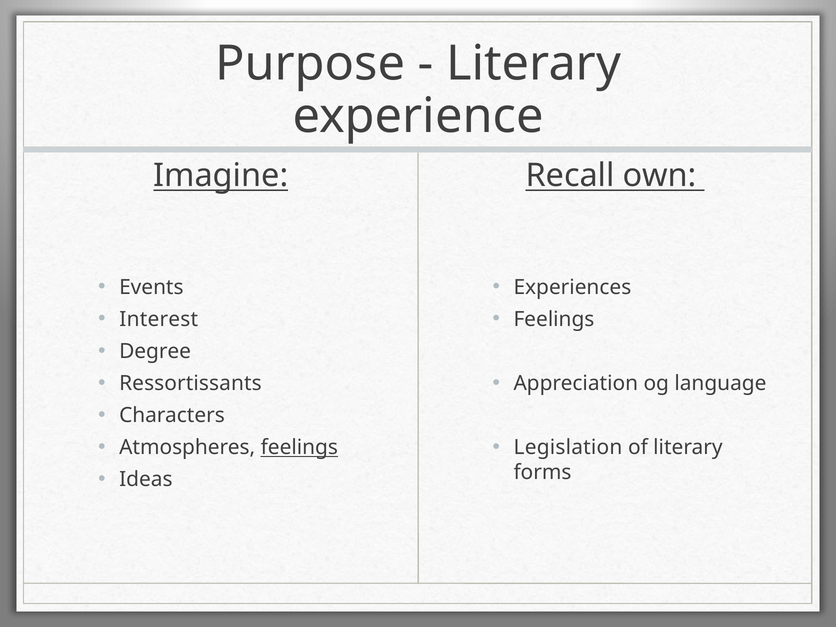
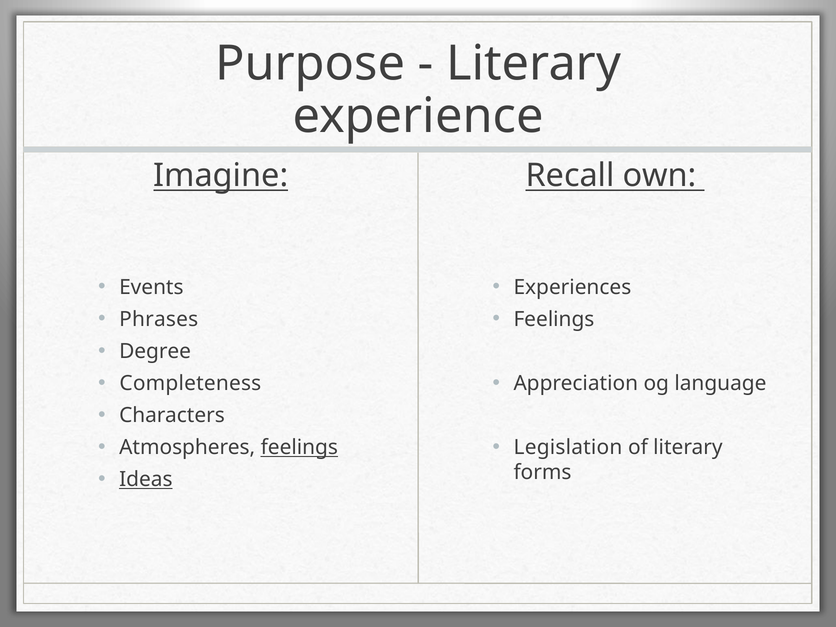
Interest: Interest -> Phrases
Ressortissants: Ressortissants -> Completeness
Ideas underline: none -> present
